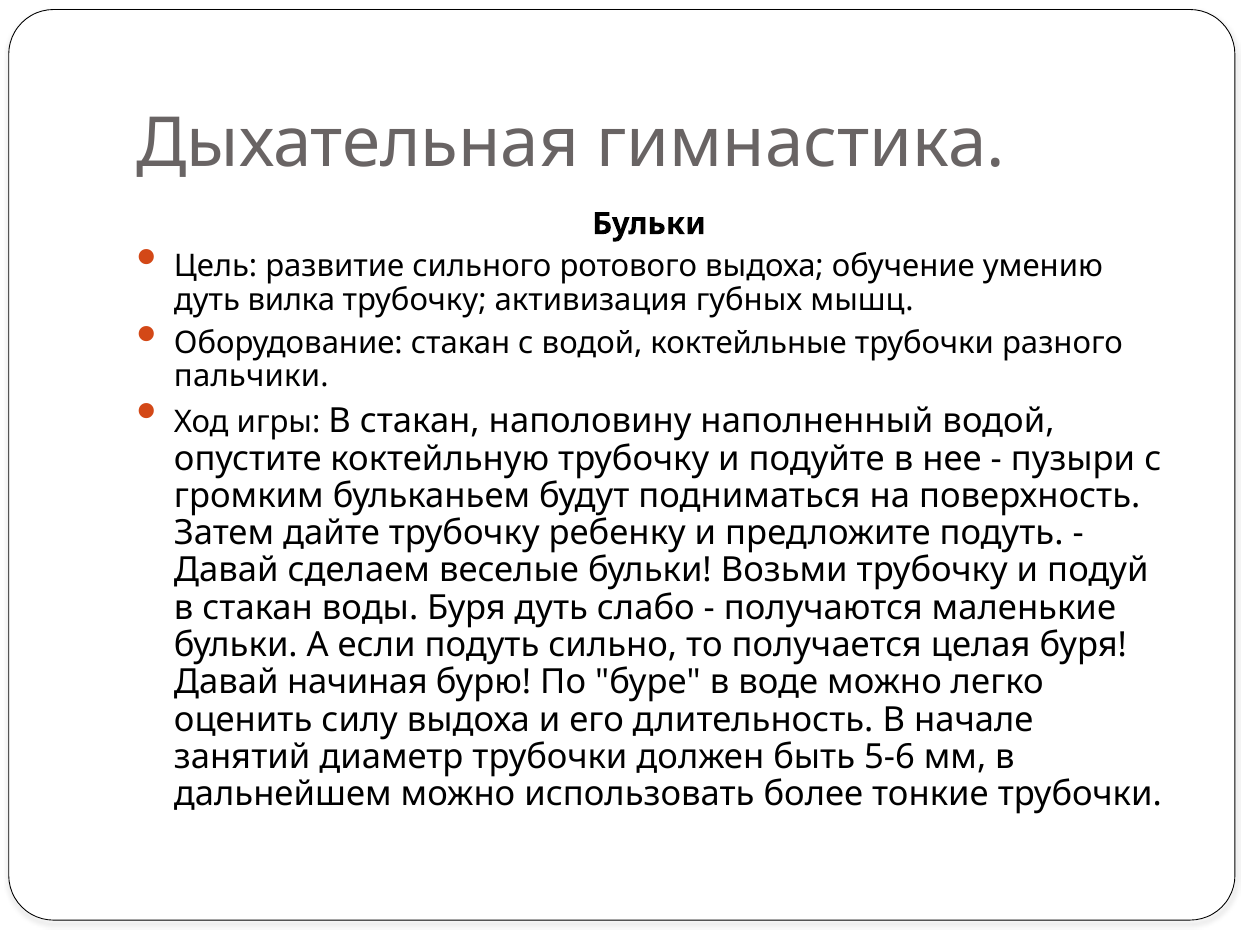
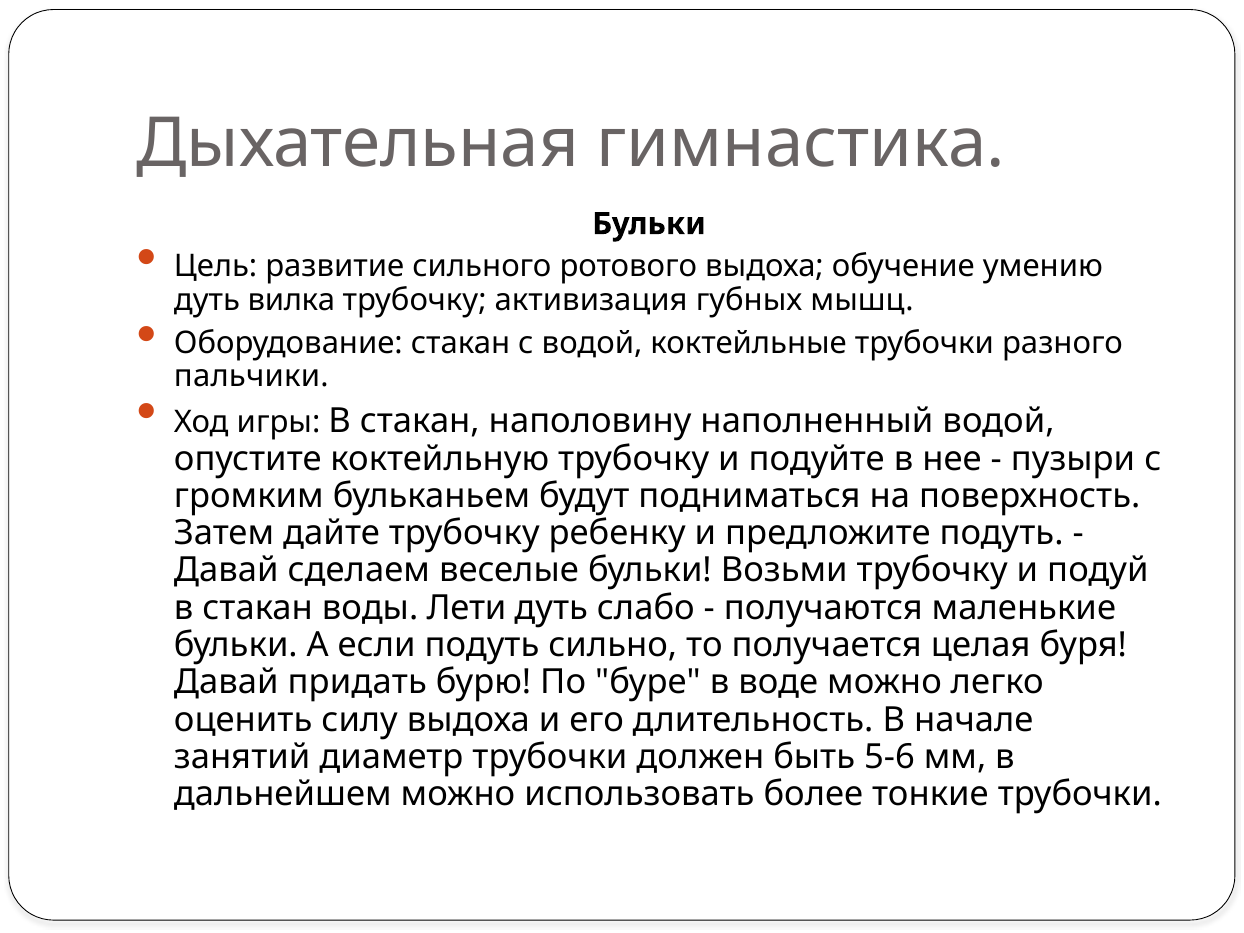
воды Буря: Буря -> Лети
начиная: начиная -> придать
